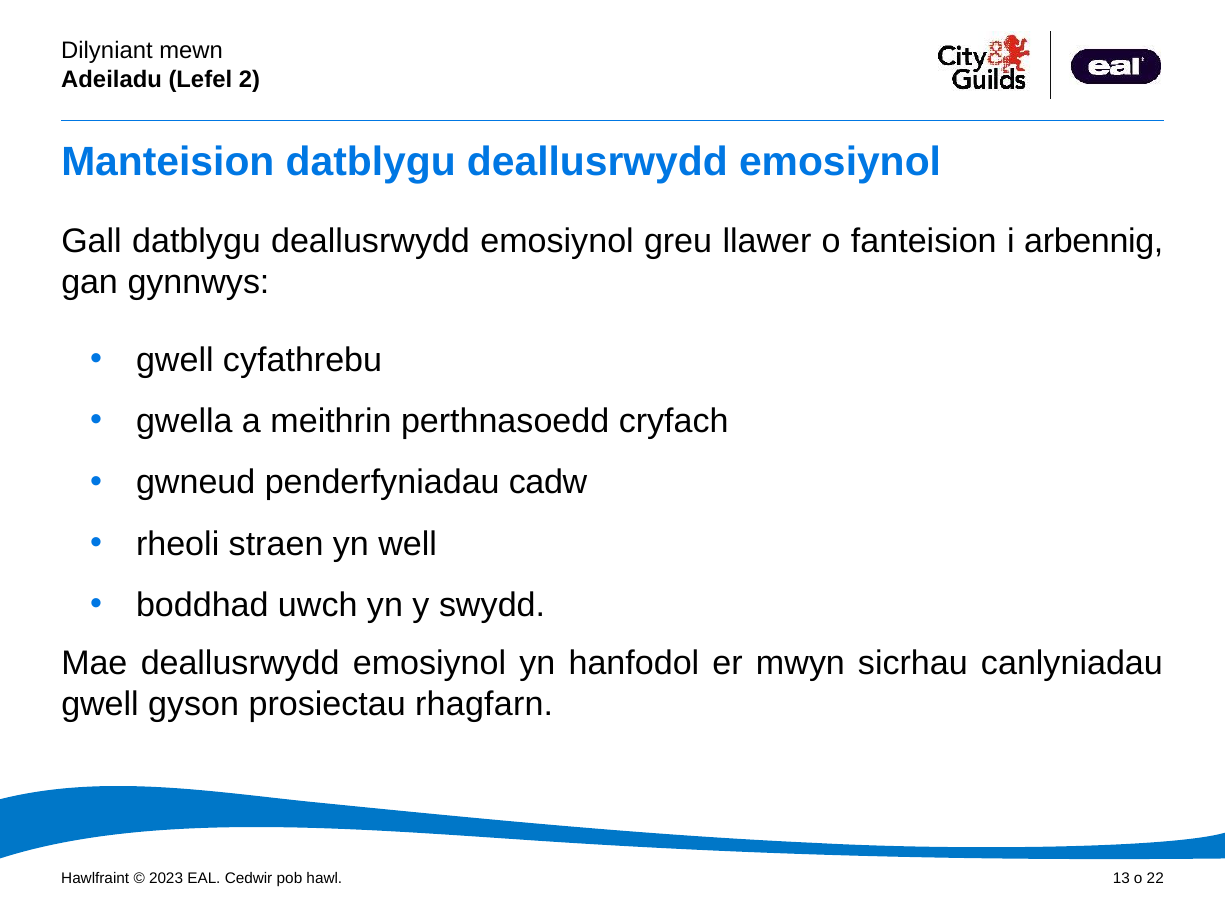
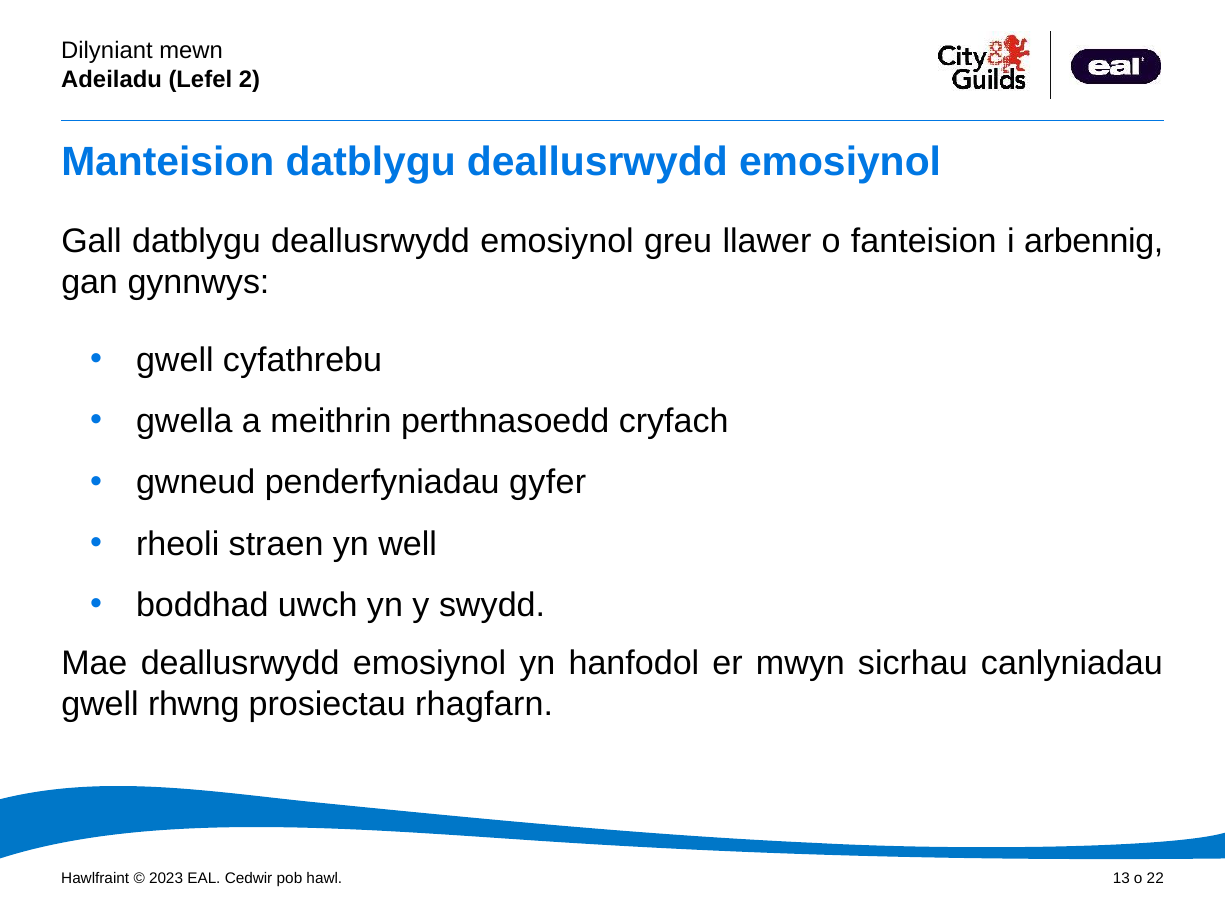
cadw: cadw -> gyfer
gyson: gyson -> rhwng
